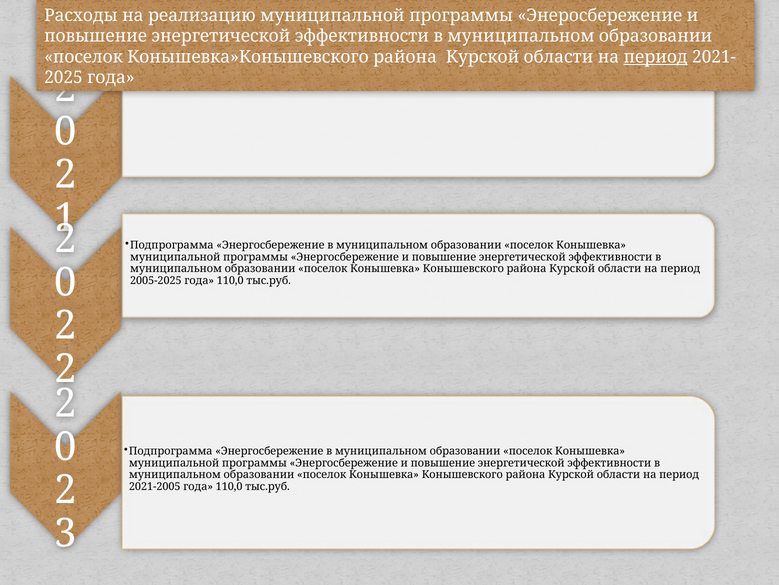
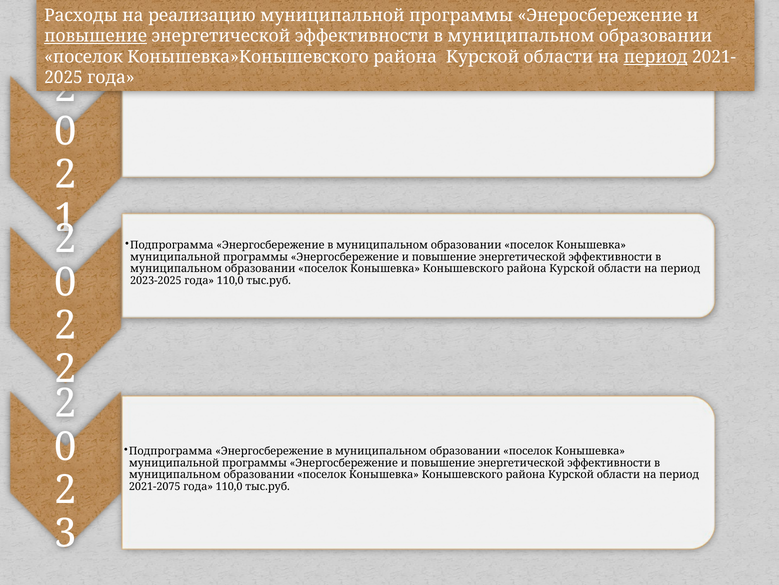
повышение at (96, 36) underline: none -> present
2005-2025: 2005-2025 -> 2023-2025
2021-2005: 2021-2005 -> 2021-2075
